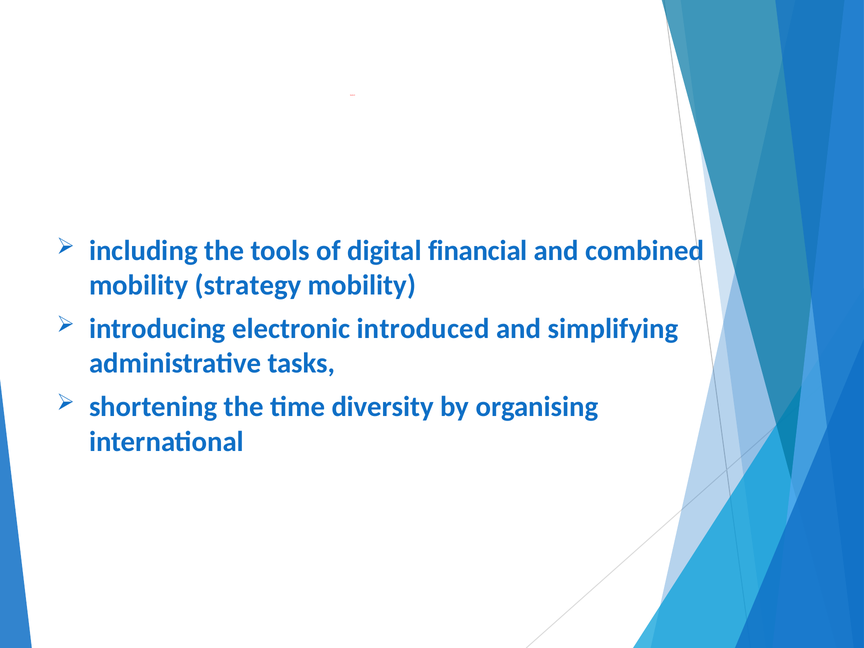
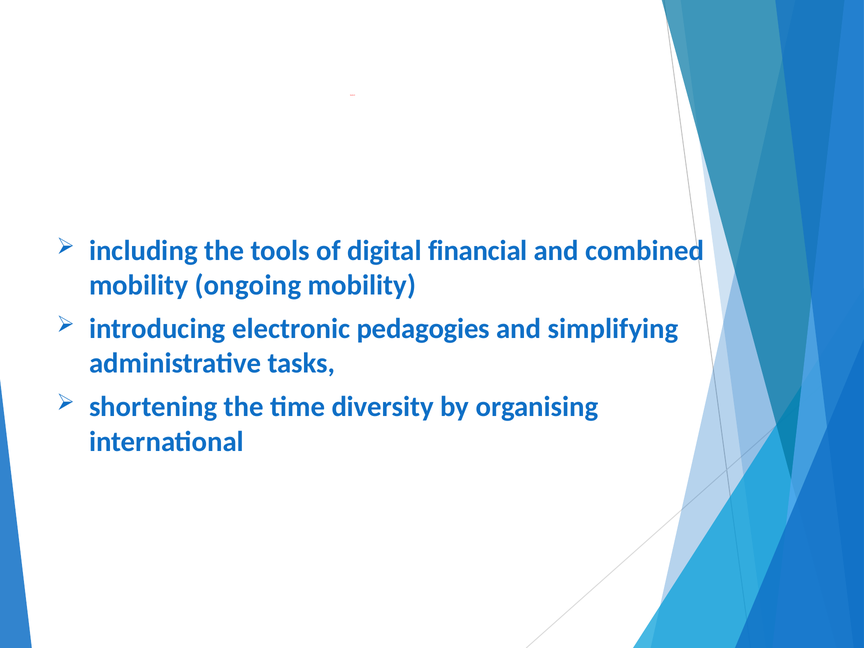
strategy: strategy -> ongoing
introduced: introduced -> pedagogies
